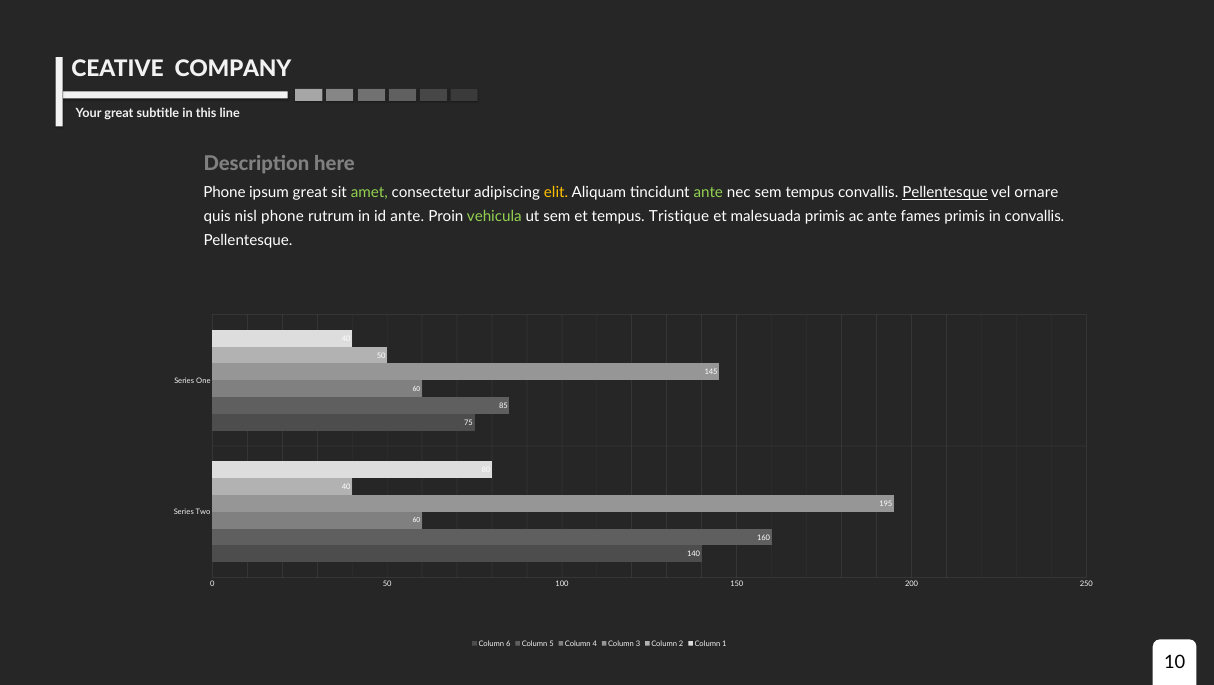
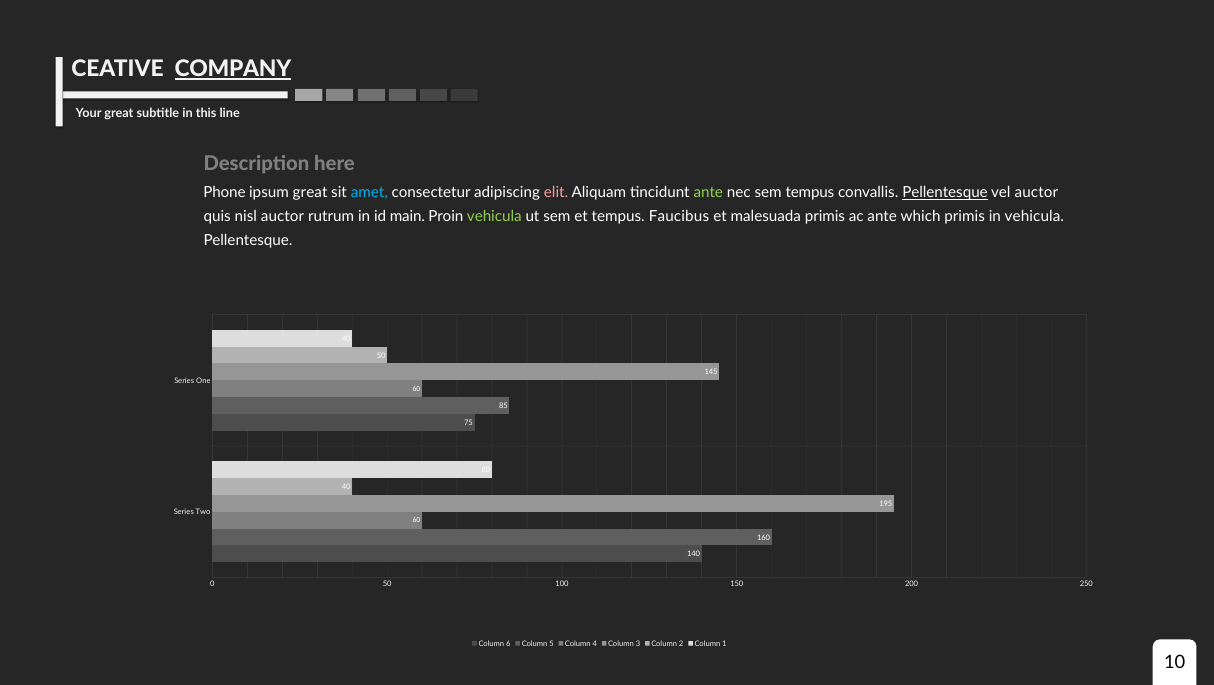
COMPANY underline: none -> present
amet colour: light green -> light blue
elit colour: yellow -> pink
vel ornare: ornare -> auctor
nisl phone: phone -> auctor
id ante: ante -> main
Tristique: Tristique -> Faucibus
fames: fames -> which
in convallis: convallis -> vehicula
